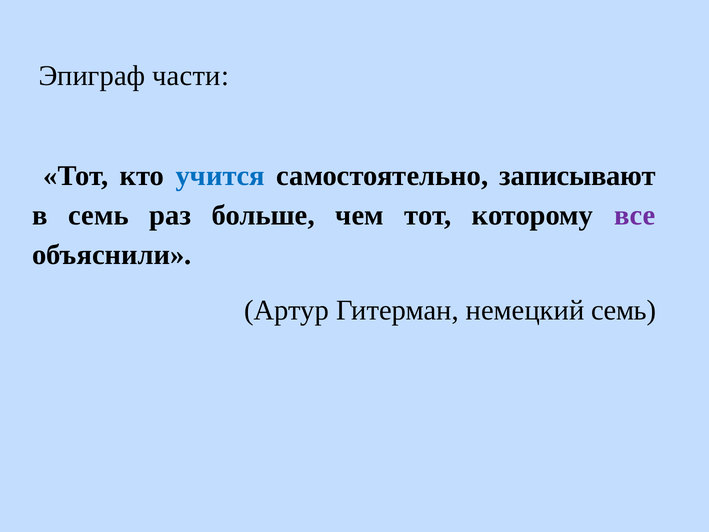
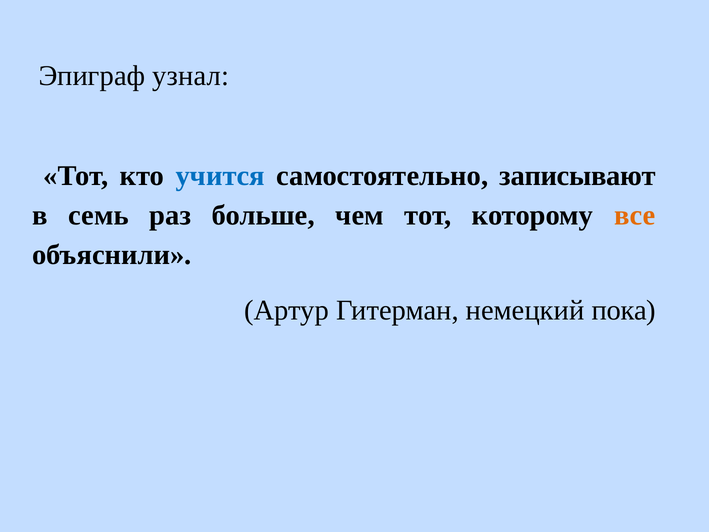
части: части -> узнал
все colour: purple -> orange
немецкий семь: семь -> пока
